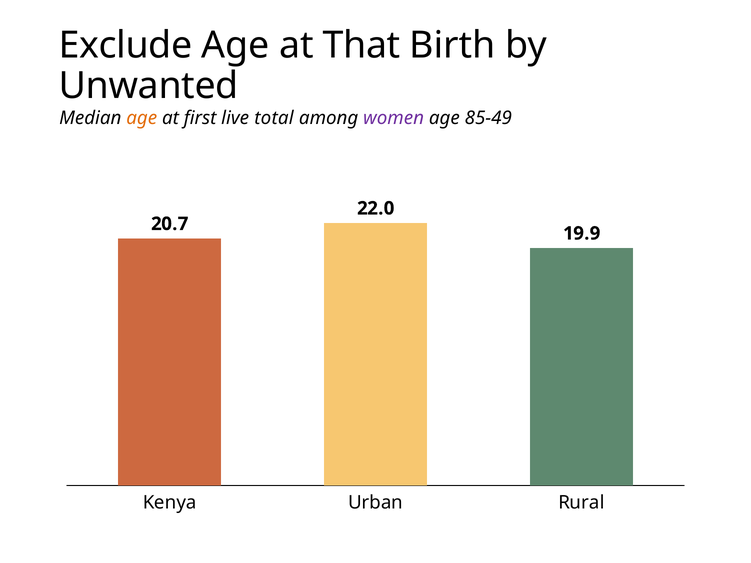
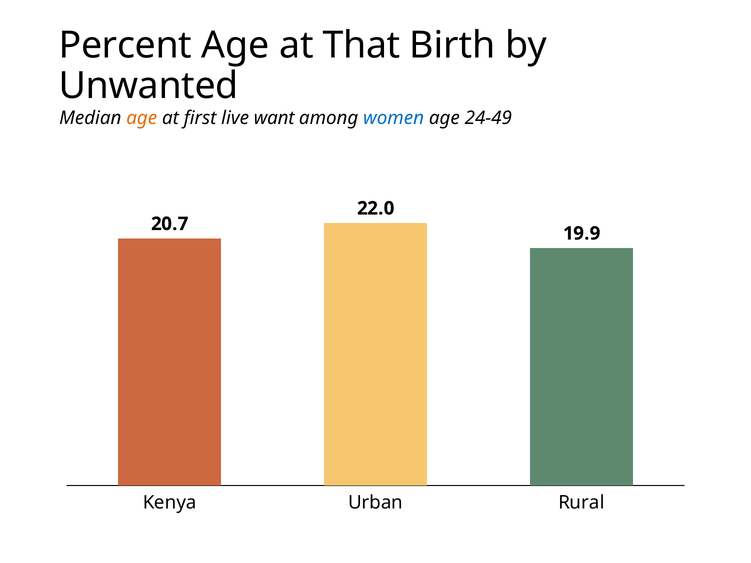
Exclude: Exclude -> Percent
total: total -> want
women colour: purple -> blue
85-49: 85-49 -> 24-49
